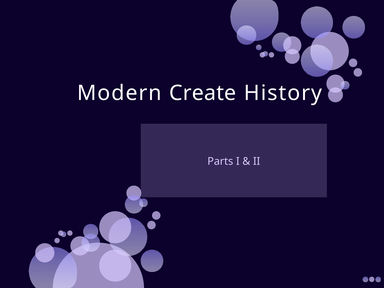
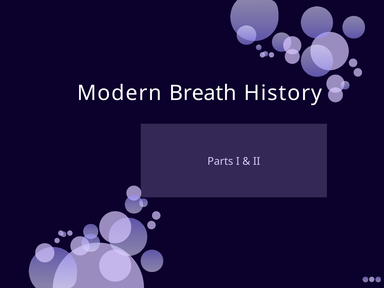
Create: Create -> Breath
